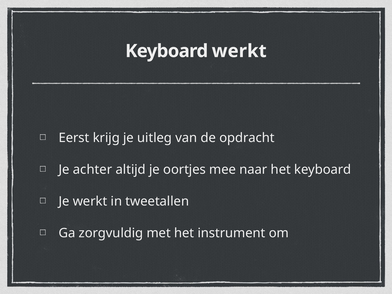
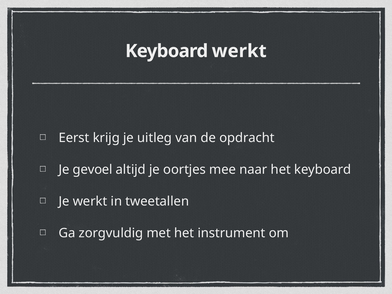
achter: achter -> gevoel
